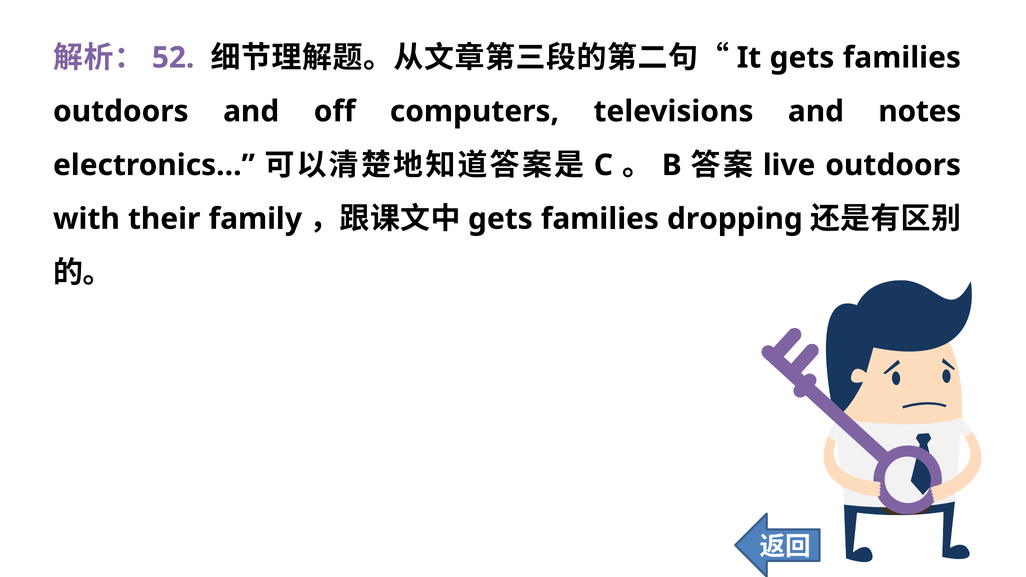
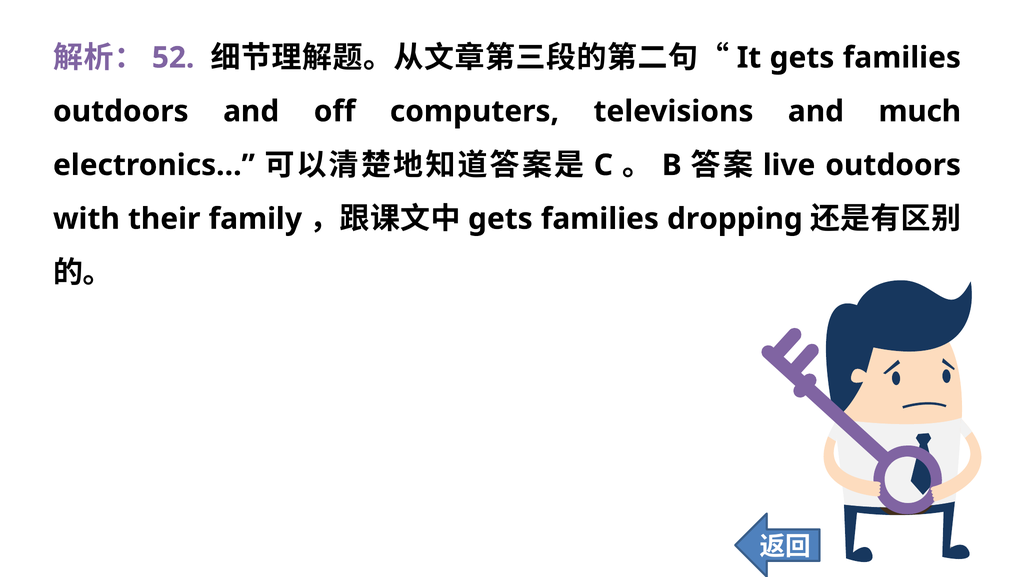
notes: notes -> much
